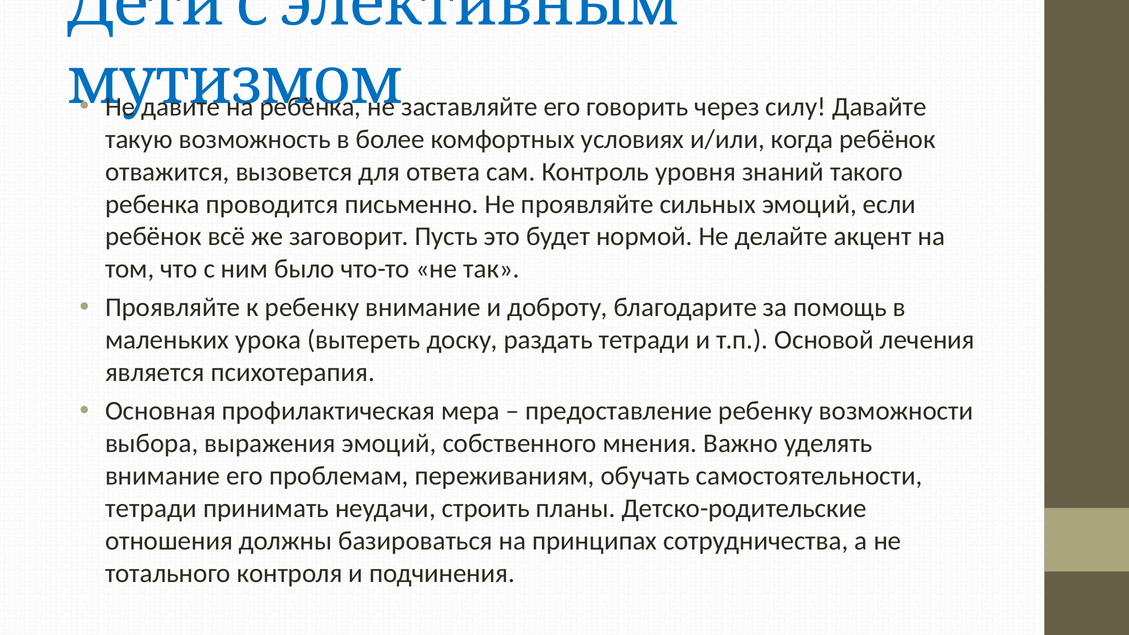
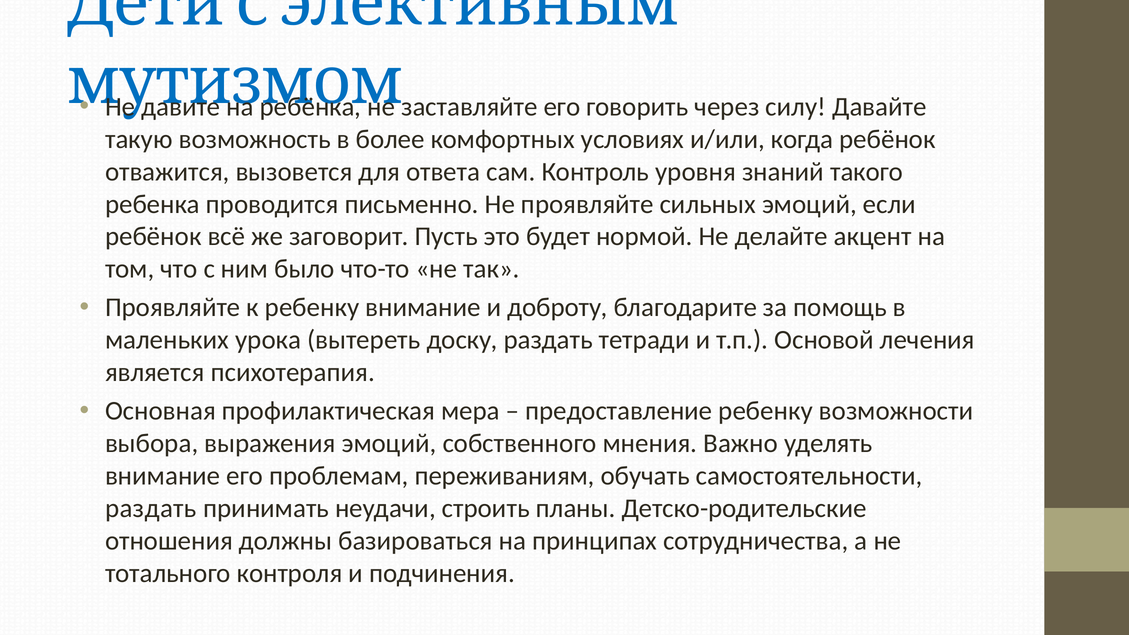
тетради at (151, 508): тетради -> раздать
